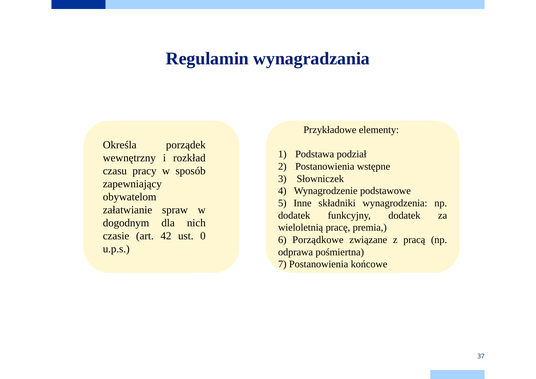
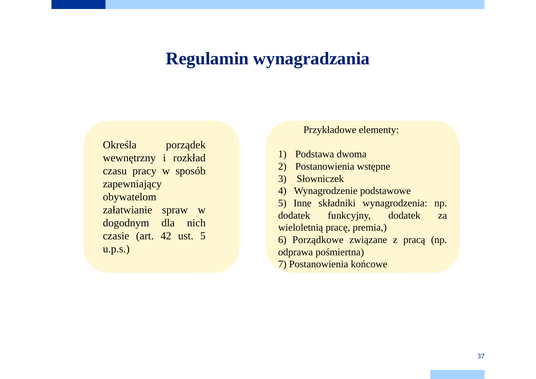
podział: podział -> dwoma
ust 0: 0 -> 5
